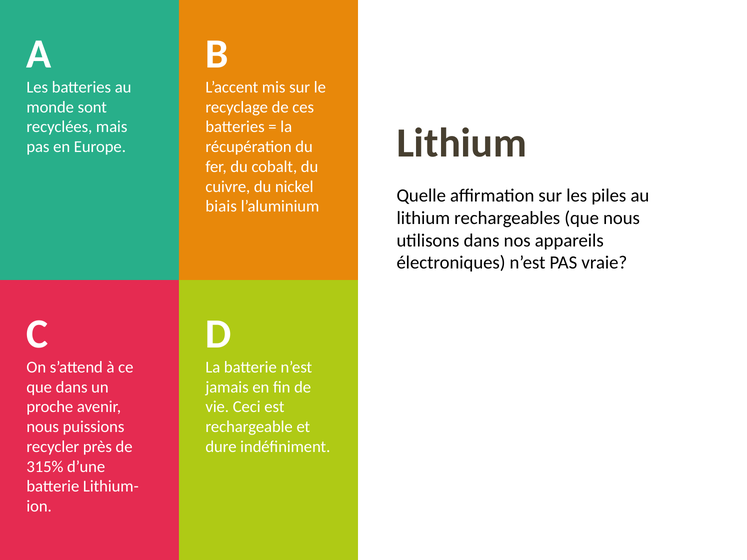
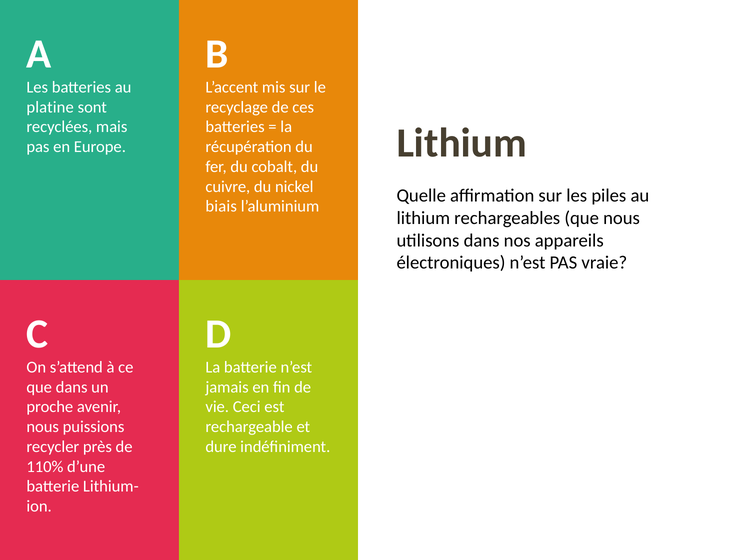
monde: monde -> platine
315%: 315% -> 110%
